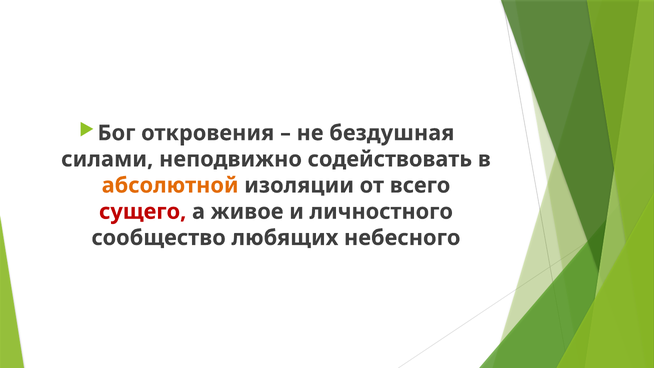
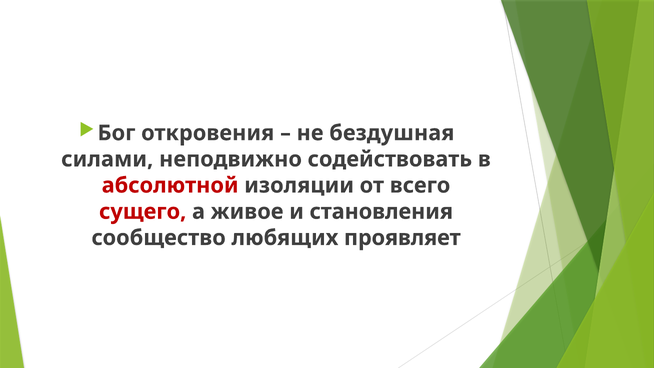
абсолютной colour: orange -> red
личностного: личностного -> становления
небесного: небесного -> проявляет
